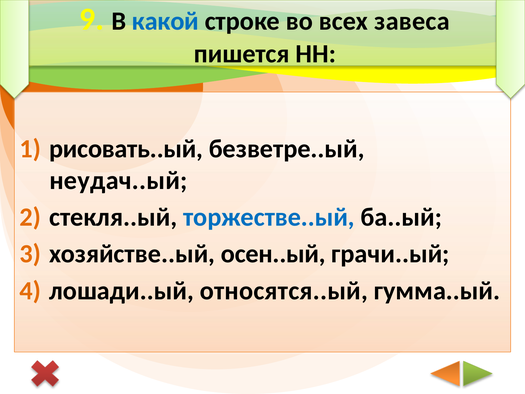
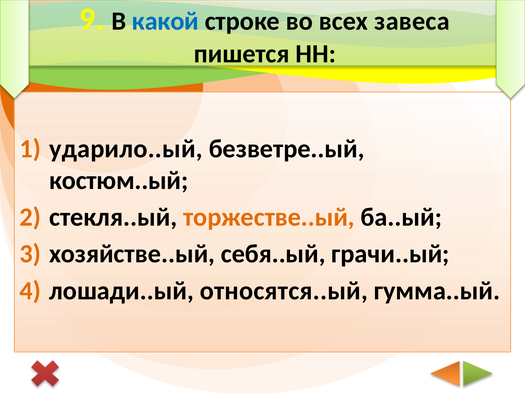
рисовать..ый: рисовать..ый -> ударило..ый
неудач..ый: неудач..ый -> костюм..ый
торжестве..ый colour: blue -> orange
осен..ый: осен..ый -> себя..ый
